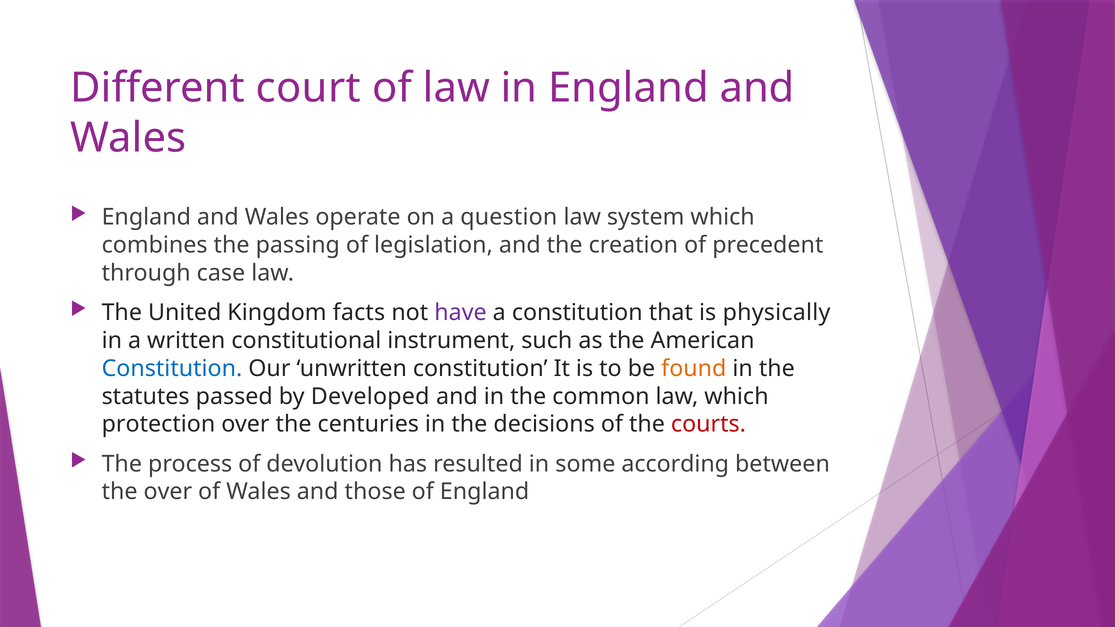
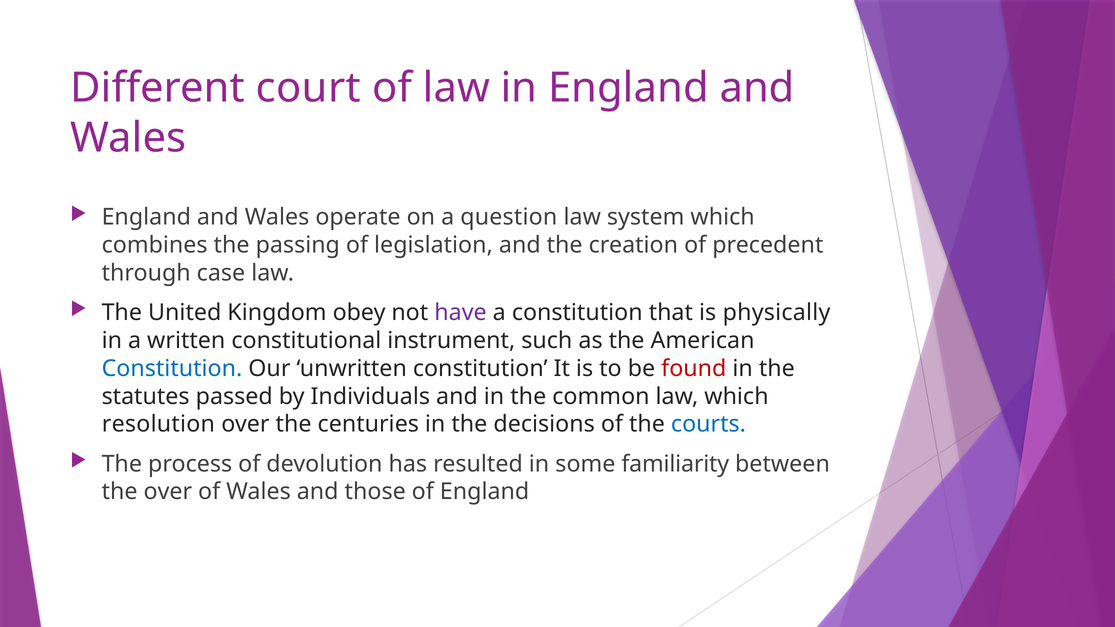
facts: facts -> obey
found colour: orange -> red
Developed: Developed -> Individuals
protection: protection -> resolution
courts colour: red -> blue
according: according -> familiarity
